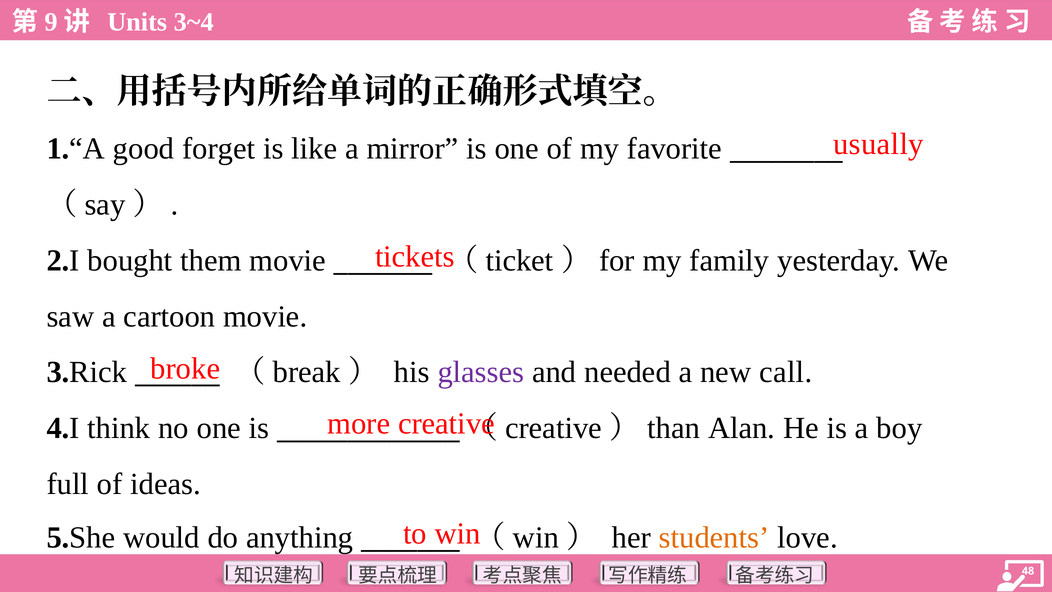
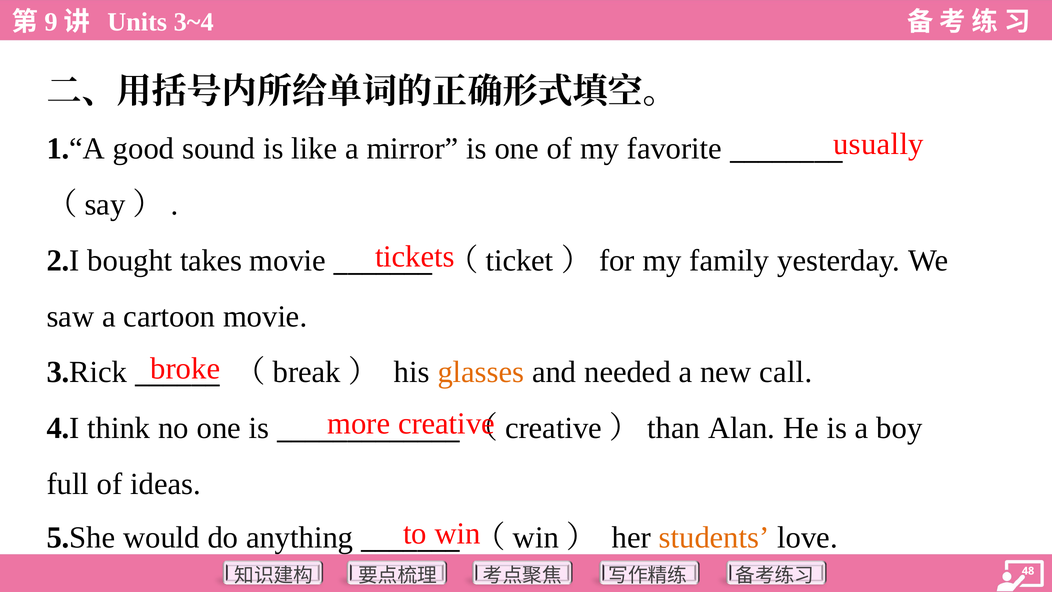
forget: forget -> sound
them: them -> takes
glasses colour: purple -> orange
